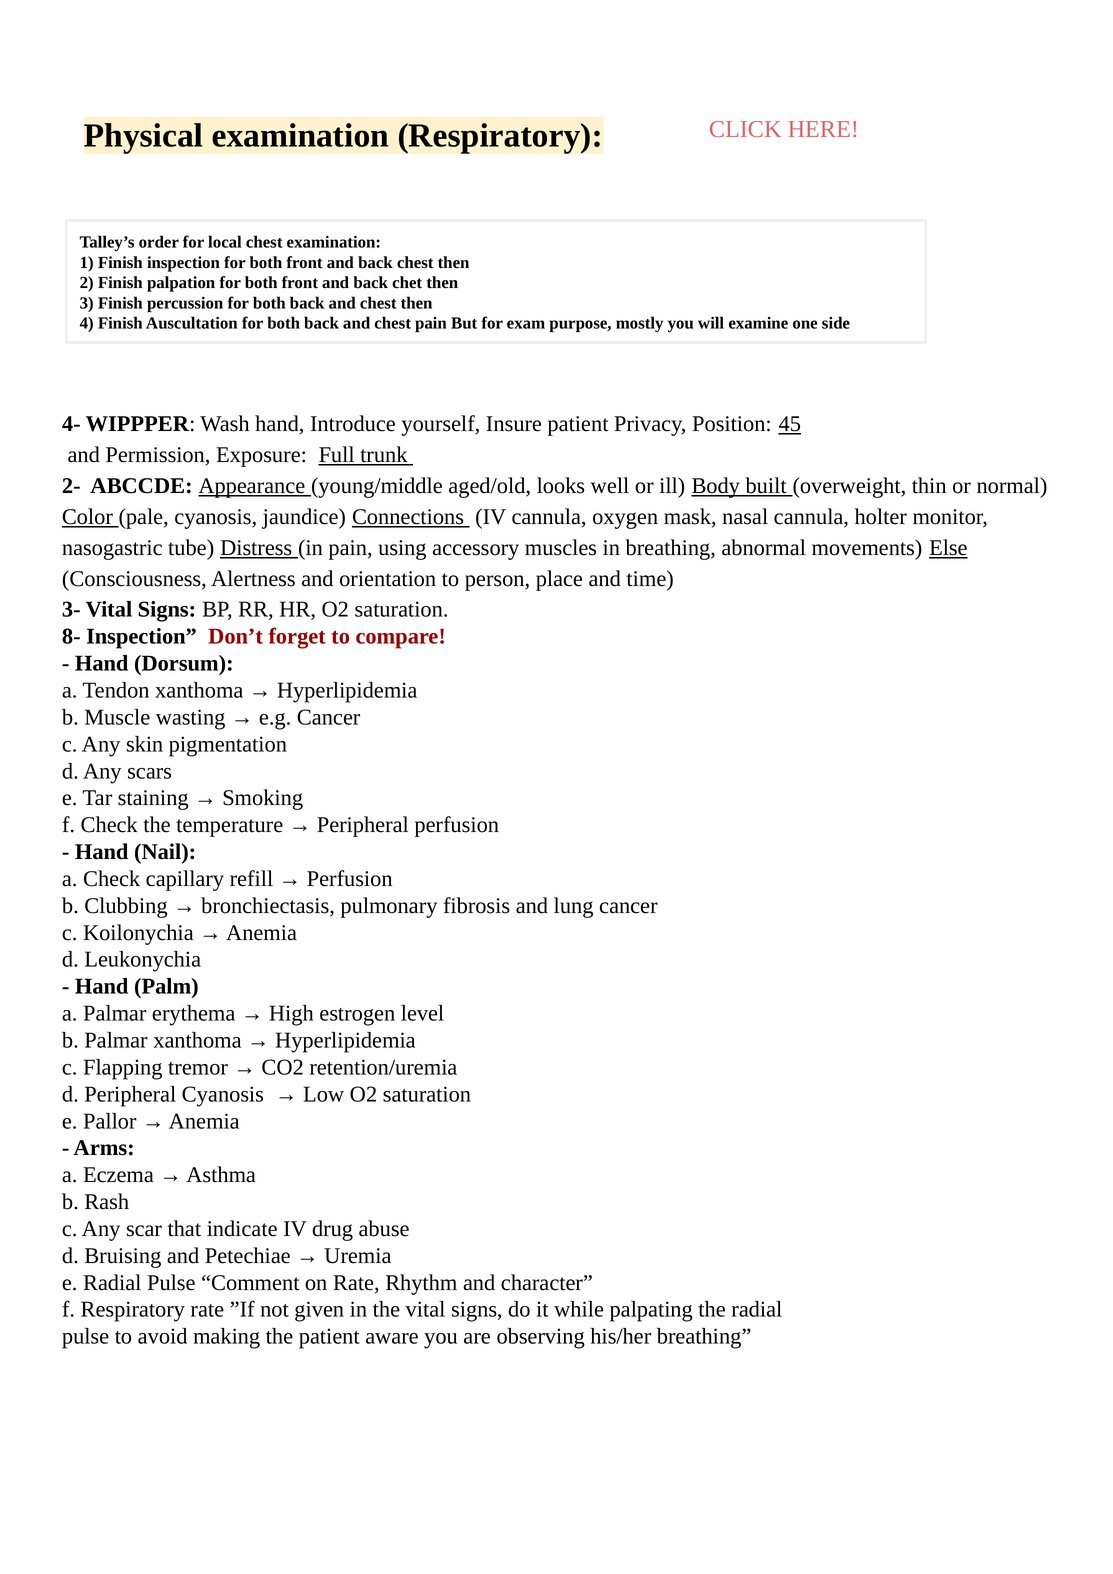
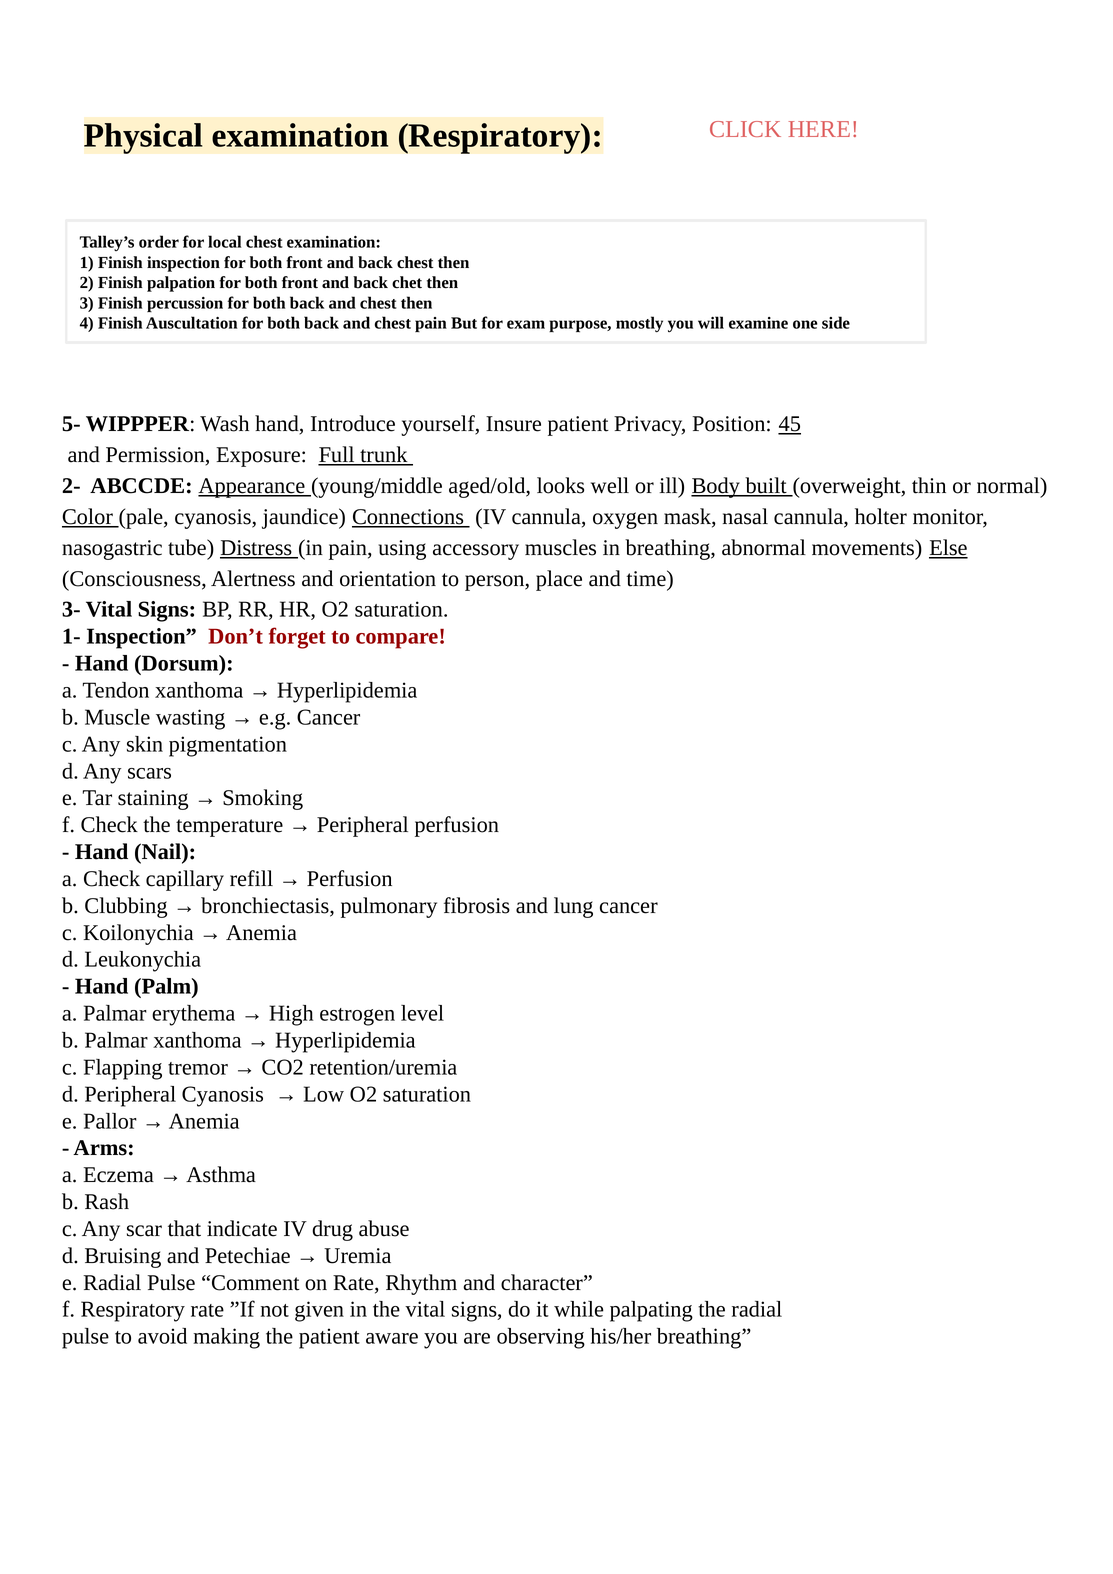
4-: 4- -> 5-
8-: 8- -> 1-
